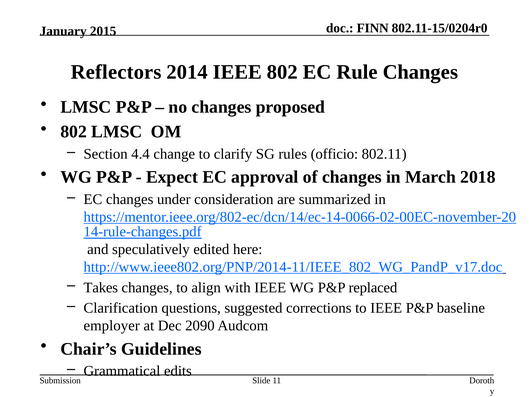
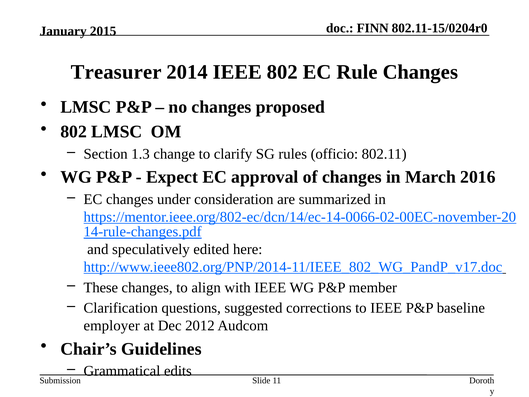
Reflectors: Reflectors -> Treasurer
4.4: 4.4 -> 1.3
2018: 2018 -> 2016
Takes: Takes -> These
replaced: replaced -> member
2090: 2090 -> 2012
